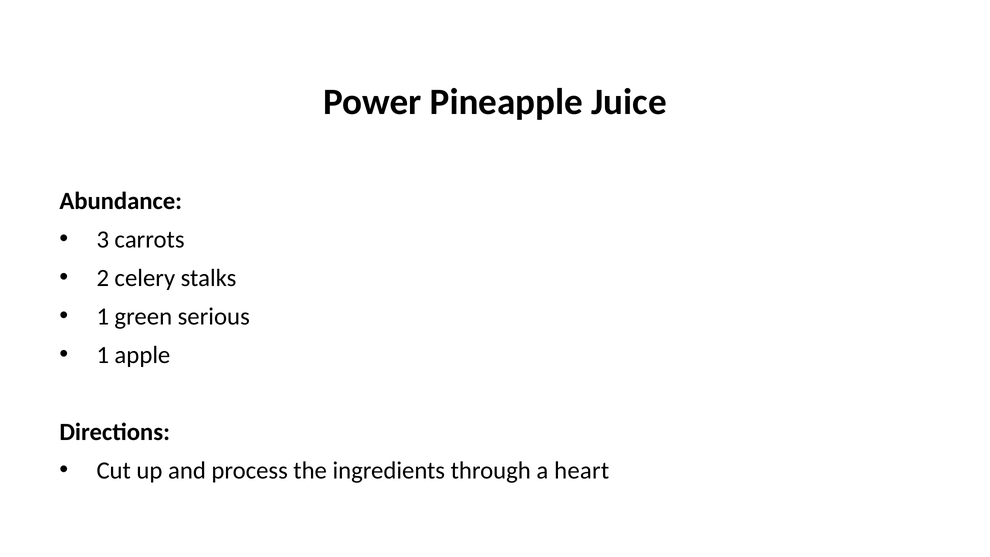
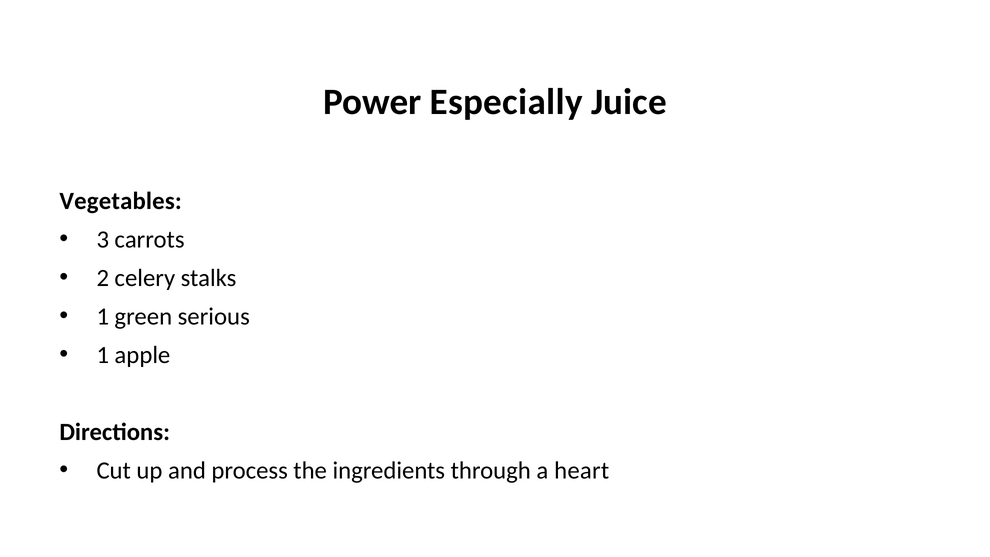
Pineapple: Pineapple -> Especially
Abundance: Abundance -> Vegetables
